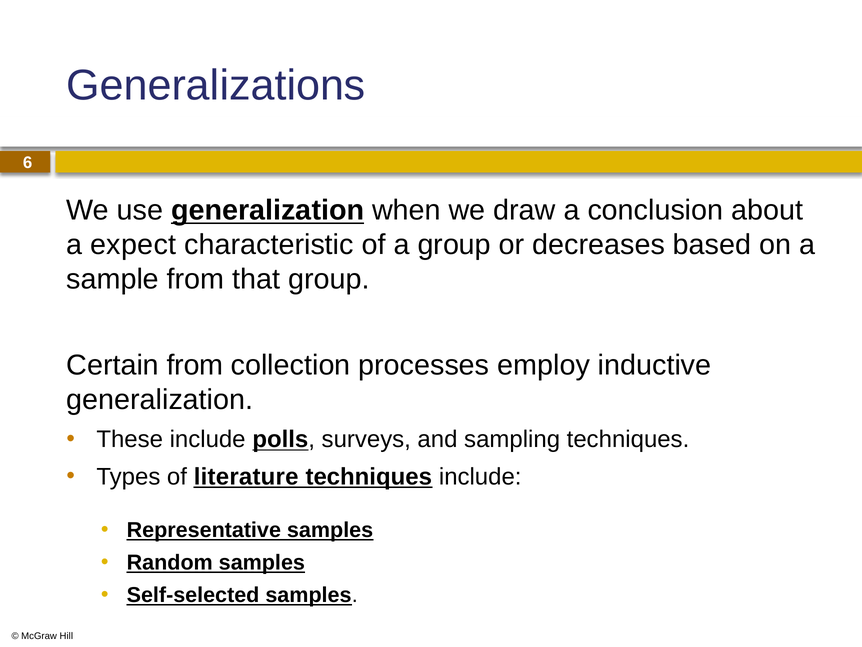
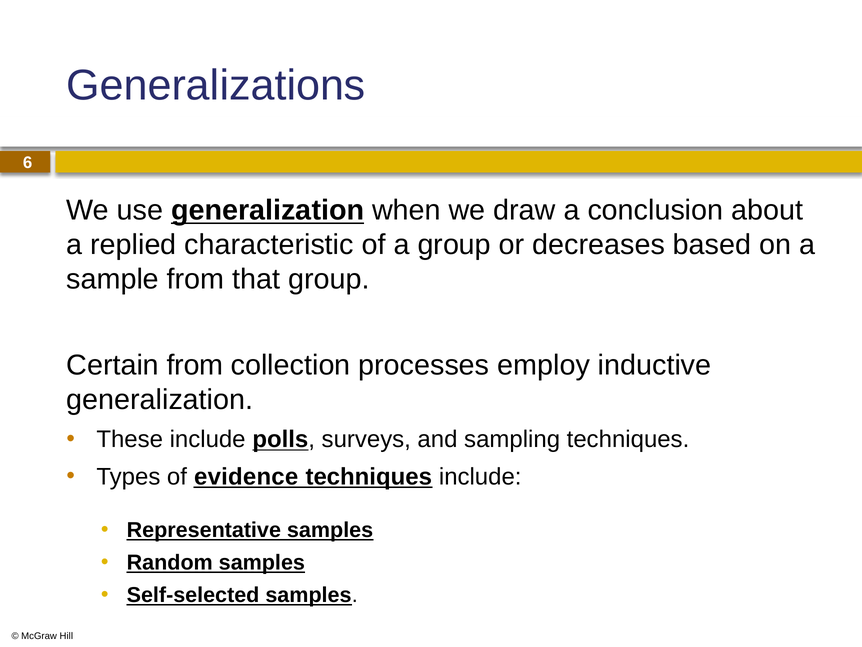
expect: expect -> replied
literature: literature -> evidence
